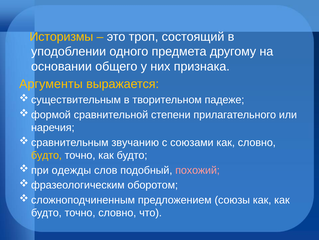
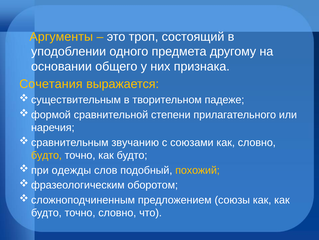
Историзмы: Историзмы -> Аргументы
Аргументы: Аргументы -> Сочетания
похожий colour: pink -> yellow
